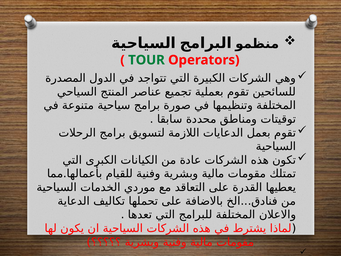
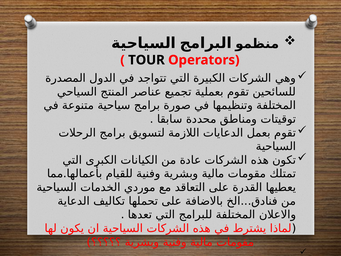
TOUR colour: green -> black
